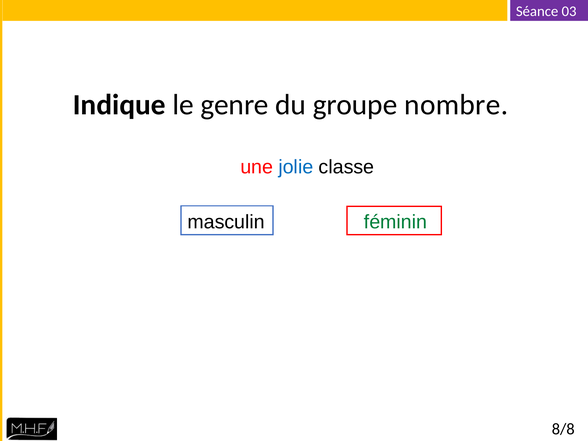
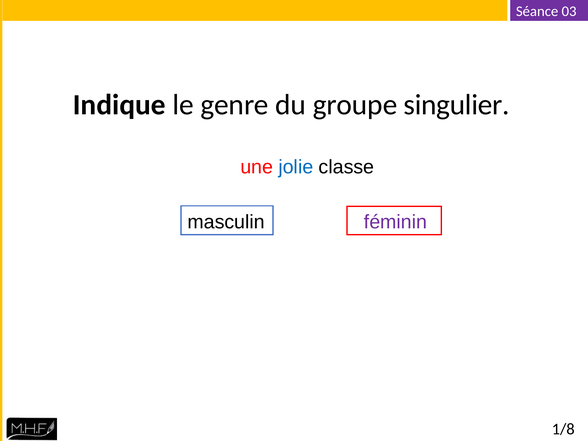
nombre: nombre -> singulier
féminin colour: green -> purple
8/8: 8/8 -> 1/8
